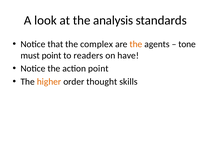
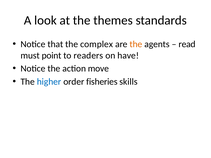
analysis: analysis -> themes
tone: tone -> read
action point: point -> move
higher colour: orange -> blue
thought: thought -> fisheries
